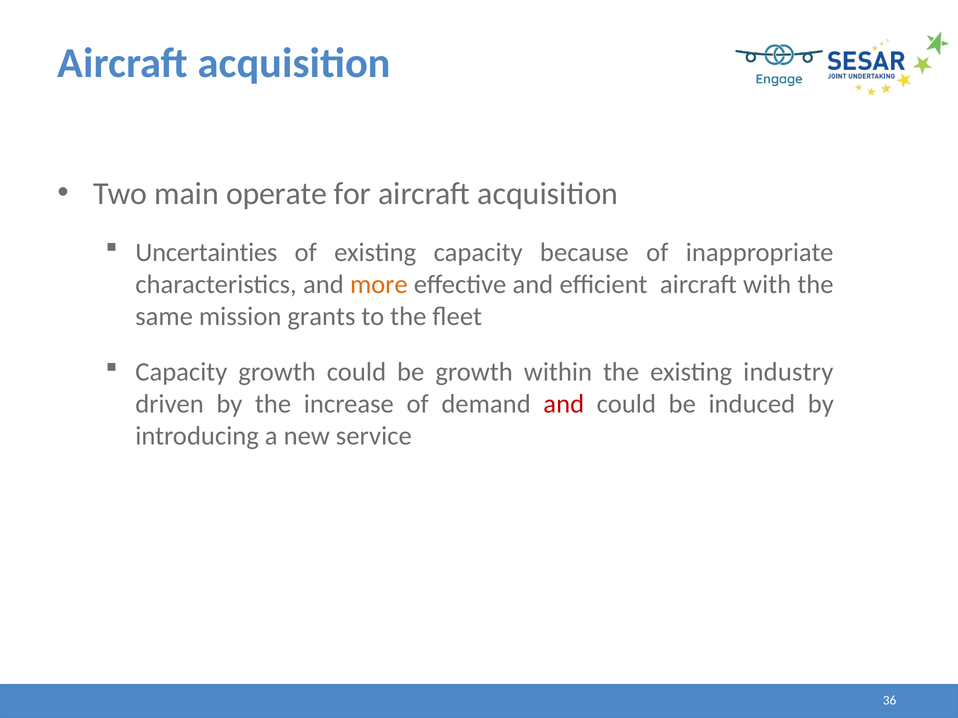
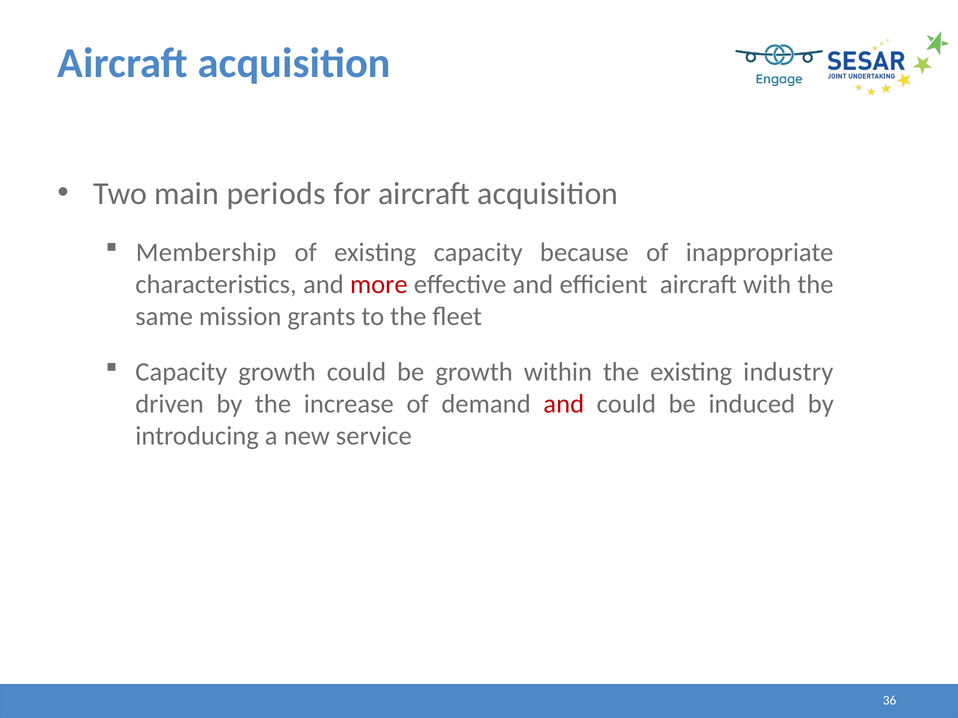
operate: operate -> periods
Uncertainties: Uncertainties -> Membership
more colour: orange -> red
